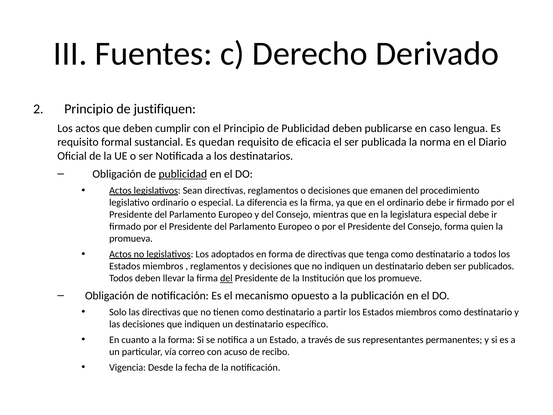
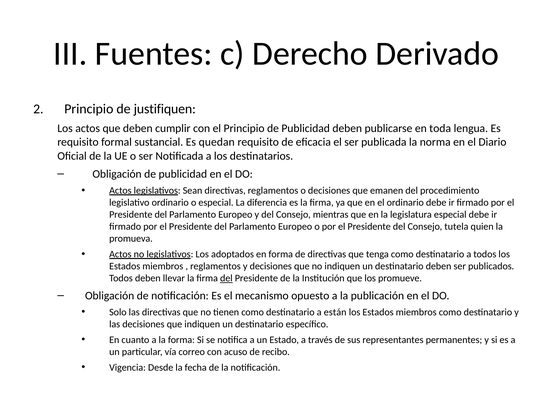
caso: caso -> toda
publicidad at (183, 174) underline: present -> none
Consejo forma: forma -> tutela
partir: partir -> están
